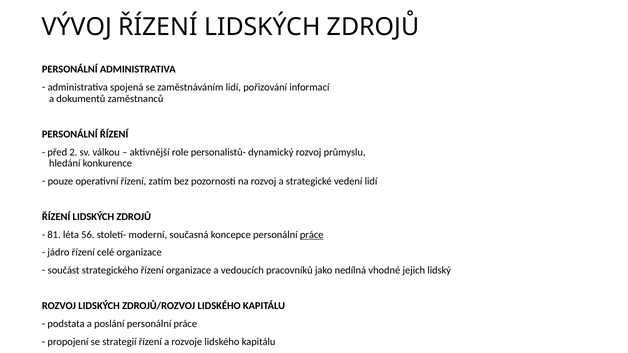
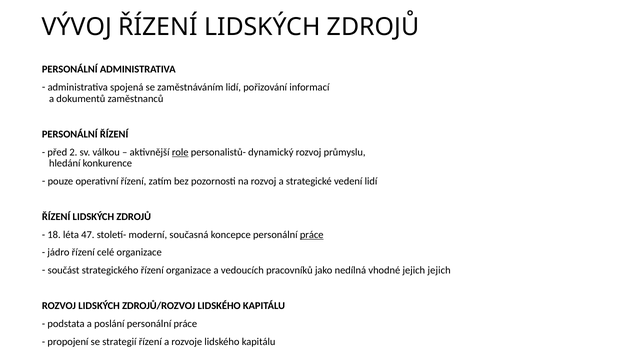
role underline: none -> present
81: 81 -> 18
56: 56 -> 47
jejich lidský: lidský -> jejich
